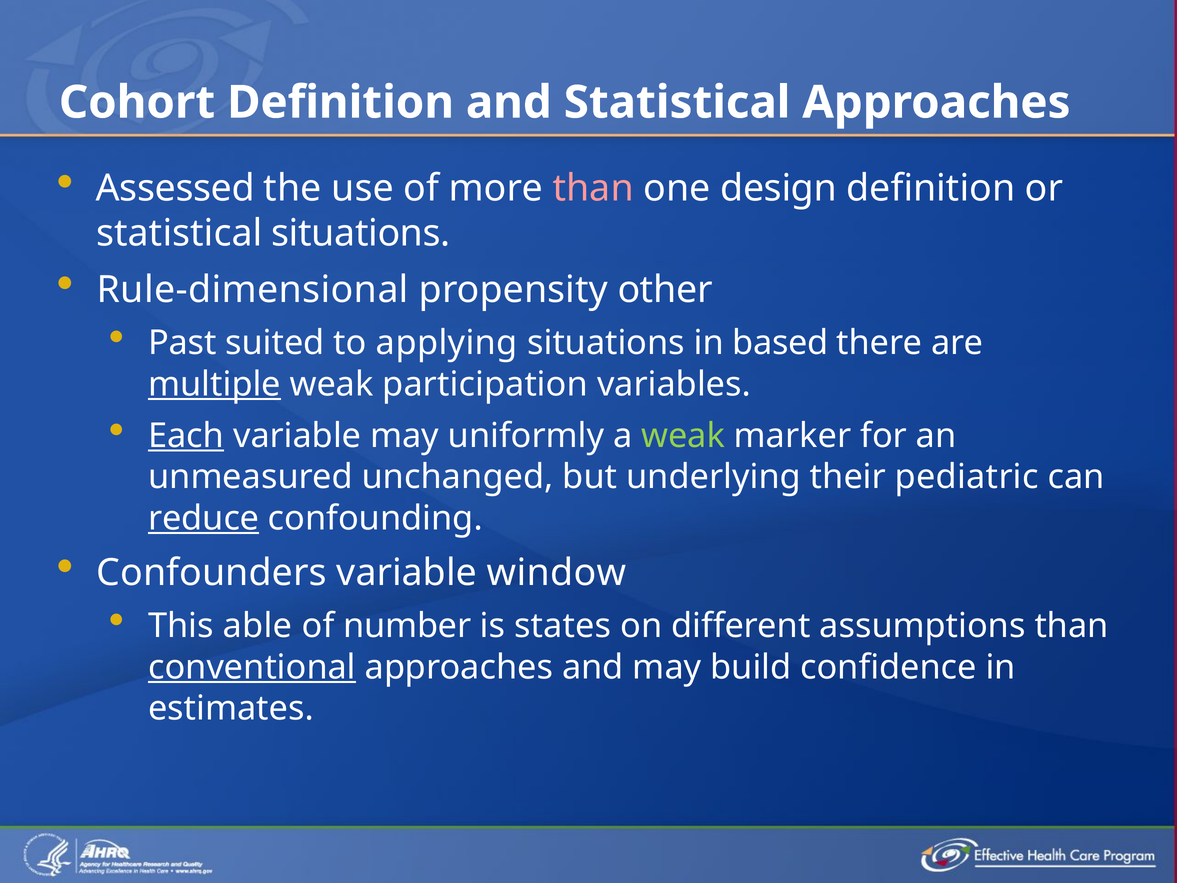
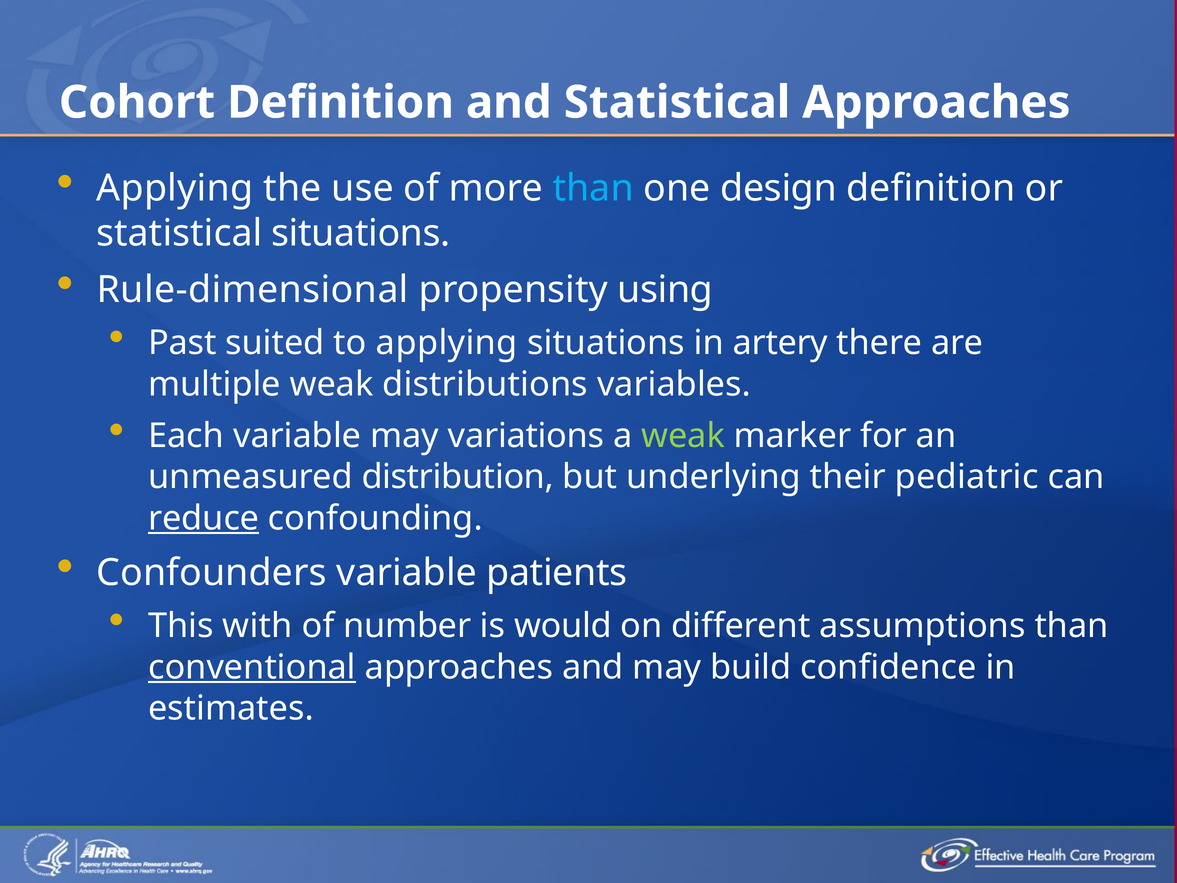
Assessed at (175, 188): Assessed -> Applying
than at (593, 188) colour: pink -> light blue
other: other -> using
based: based -> artery
multiple underline: present -> none
participation: participation -> distributions
Each underline: present -> none
uniformly: uniformly -> variations
unchanged: unchanged -> distribution
window: window -> patients
able: able -> with
states: states -> would
